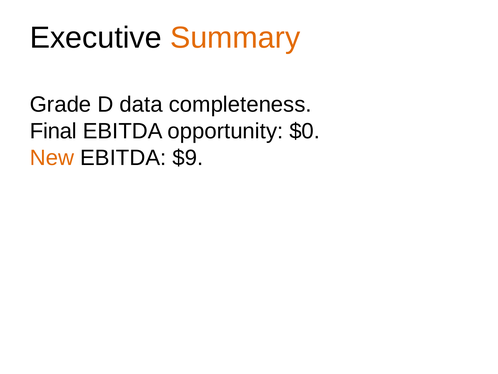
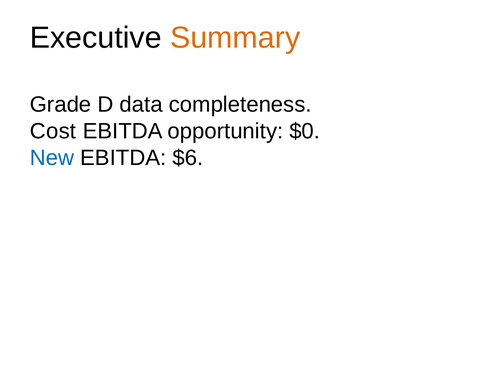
Final: Final -> Cost
New colour: orange -> blue
$9: $9 -> $6
